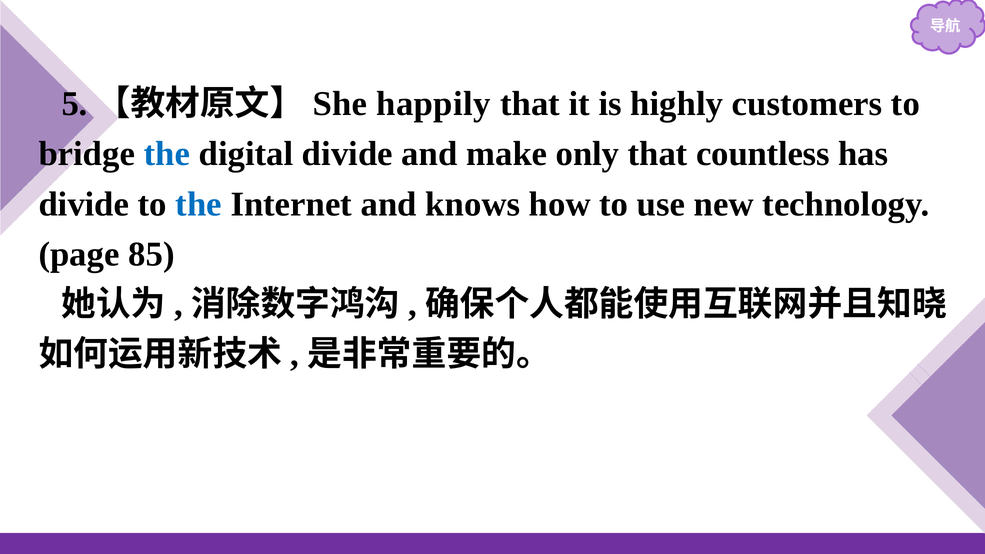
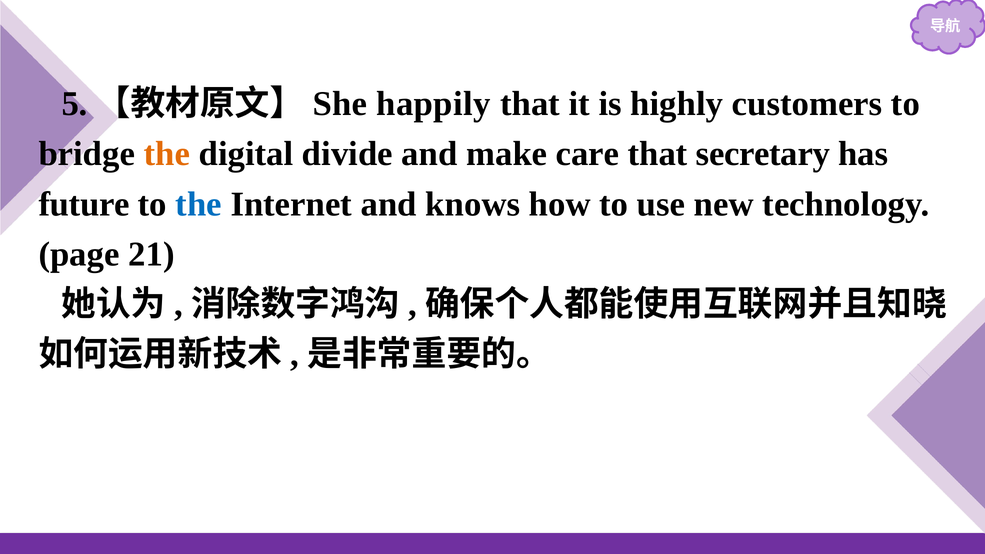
the at (167, 154) colour: blue -> orange
only: only -> care
countless: countless -> secretary
divide at (84, 204): divide -> future
85: 85 -> 21
